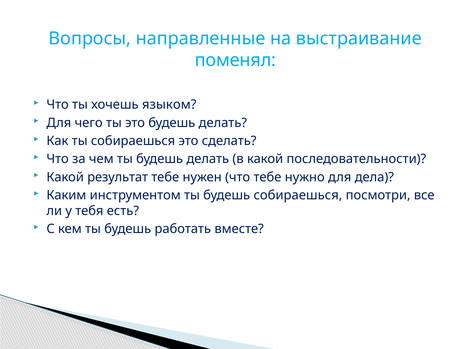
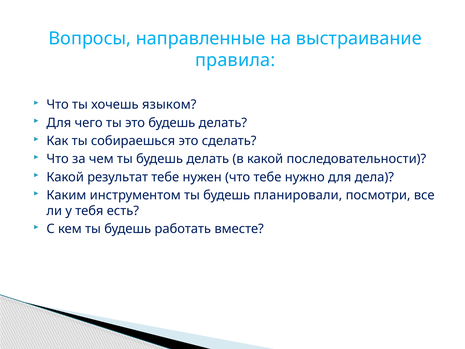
поменял: поменял -> правила
будешь собираешься: собираешься -> планировали
